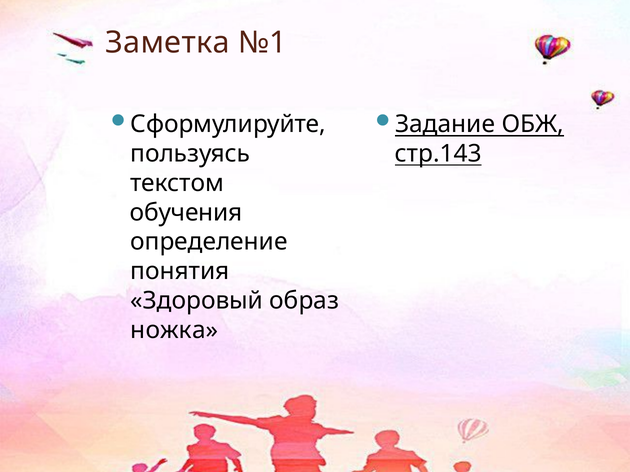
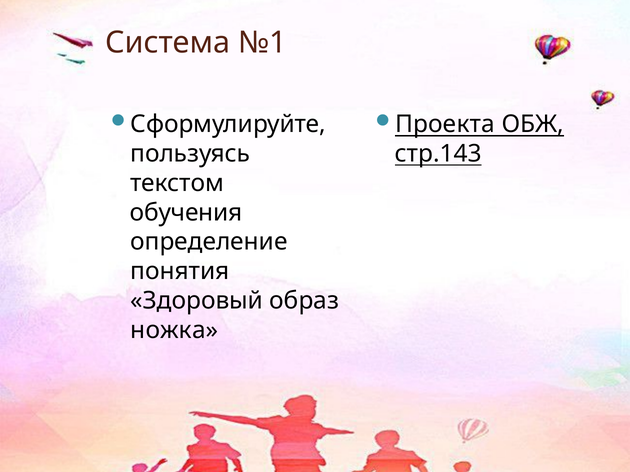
Заметка: Заметка -> Система
Задание: Задание -> Проекта
